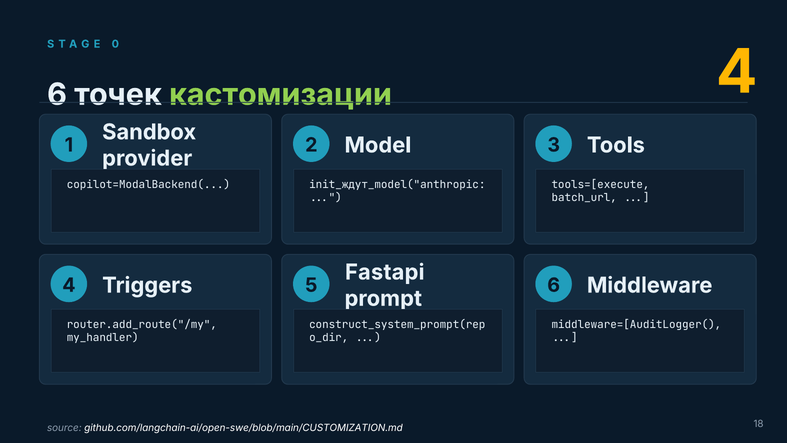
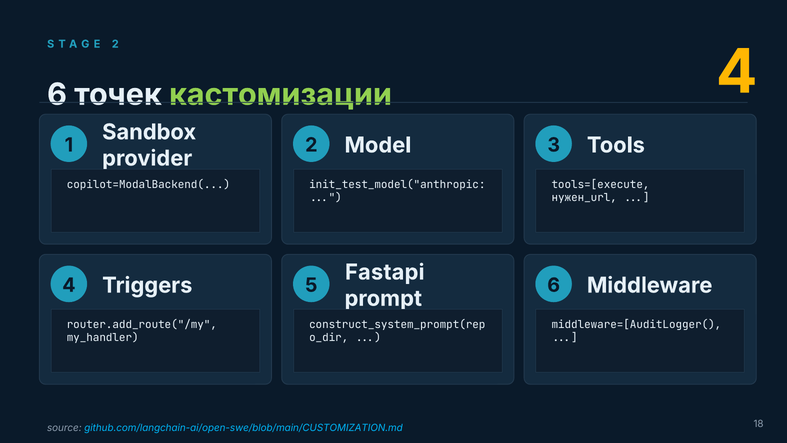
0 at (115, 44): 0 -> 2
init_ждут_model("anthropic: init_ждут_model("anthropic -> init_test_model("anthropic
batch_url: batch_url -> нужен_url
github.com/langchain-ai/open-swe/blob/main/CUSTOMIZATION.md colour: white -> light blue
